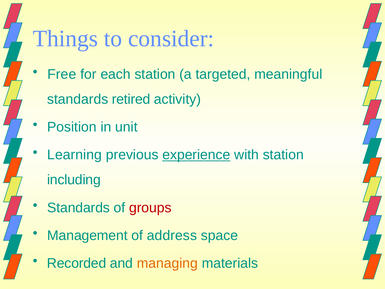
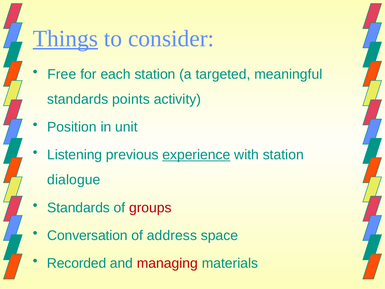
Things underline: none -> present
retired: retired -> points
Learning: Learning -> Listening
including: including -> dialogue
Management: Management -> Conversation
managing colour: orange -> red
